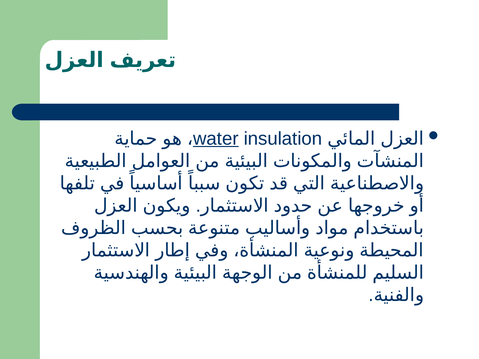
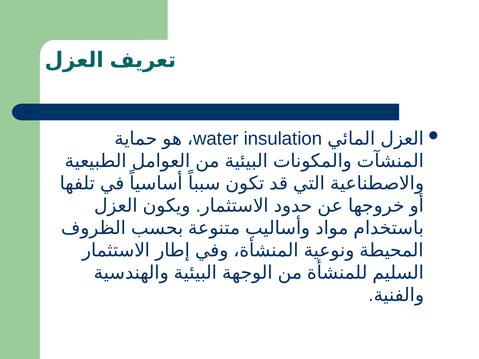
water underline: present -> none
